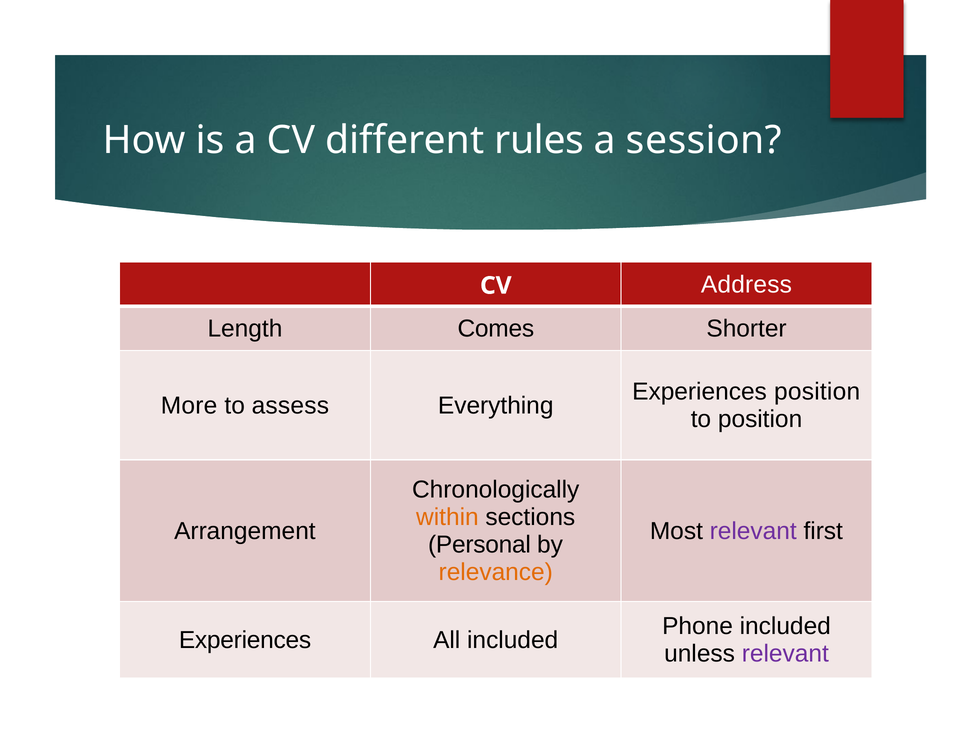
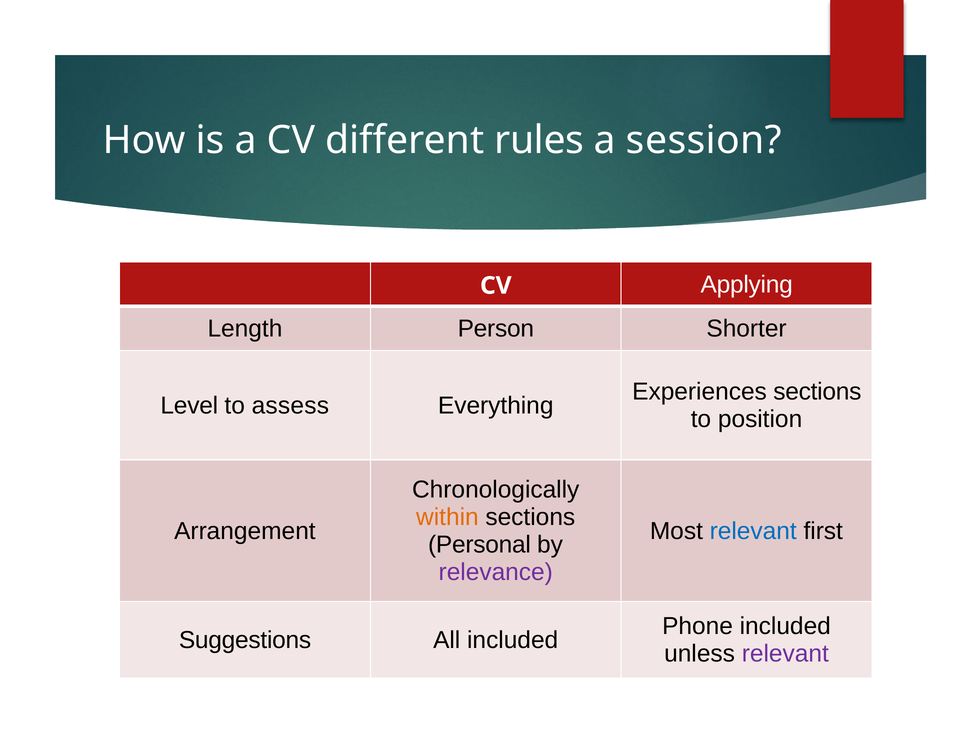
Address: Address -> Applying
Comes: Comes -> Person
Experiences position: position -> sections
More: More -> Level
relevant at (753, 531) colour: purple -> blue
relevance colour: orange -> purple
Experiences at (245, 640): Experiences -> Suggestions
